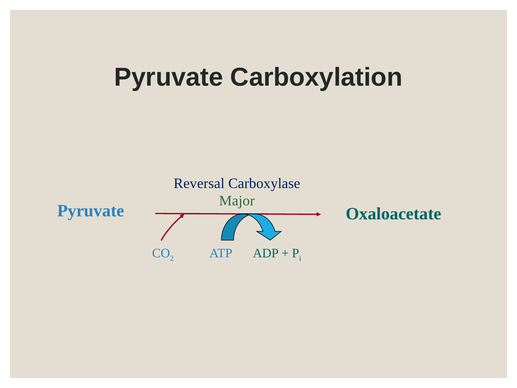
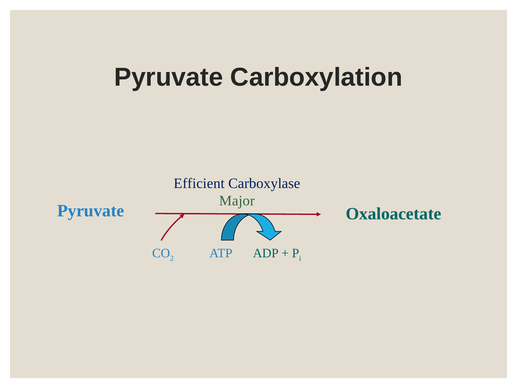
Reversal: Reversal -> Efficient
